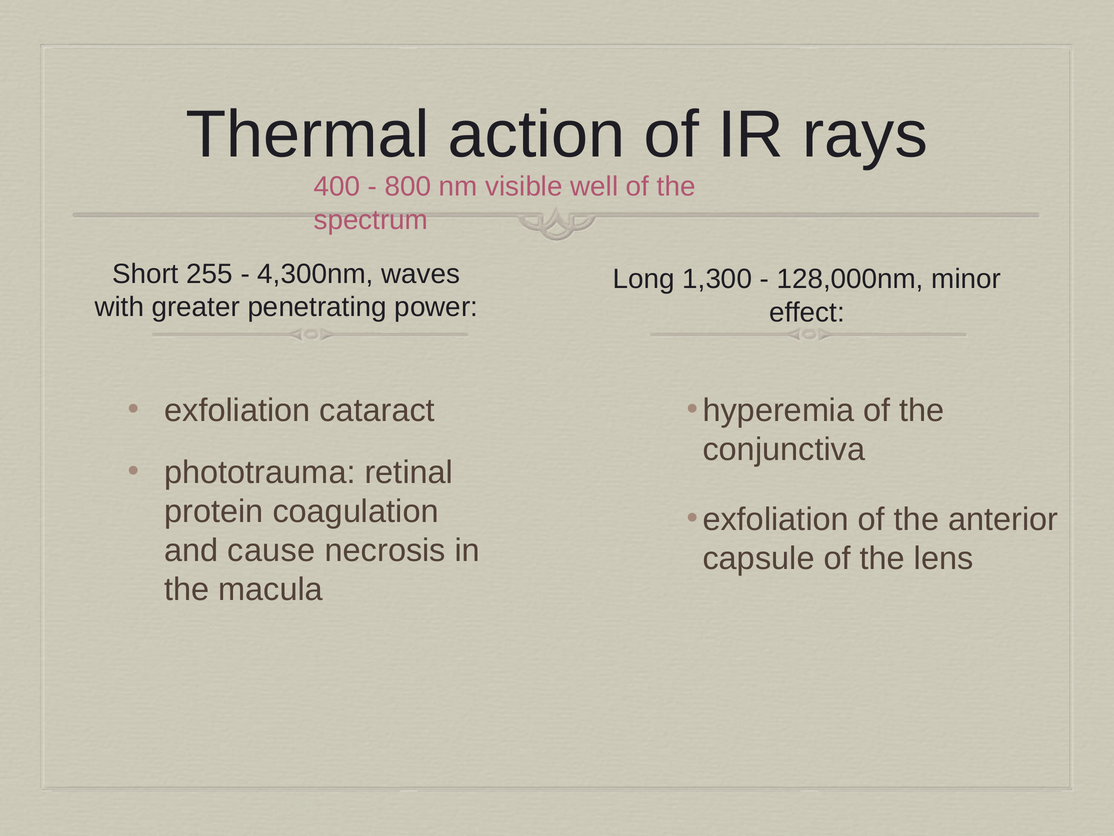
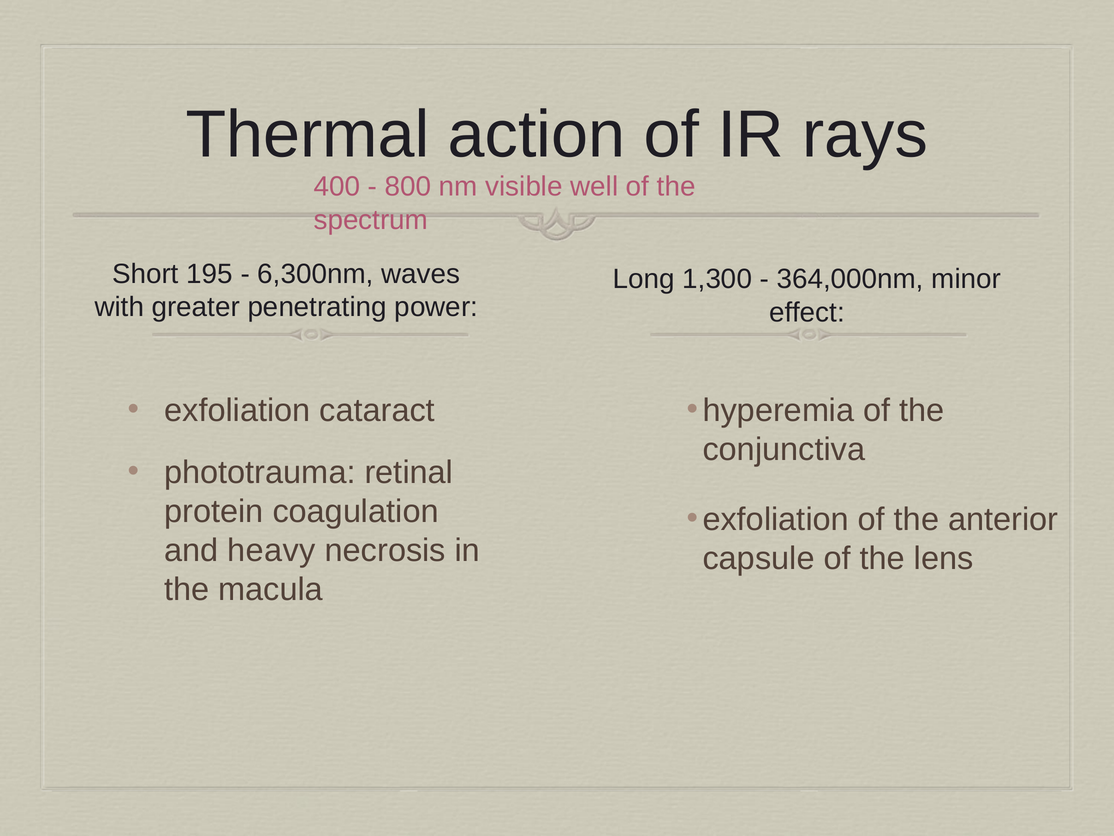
255: 255 -> 195
4,300nm: 4,300nm -> 6,300nm
128,000nm: 128,000nm -> 364,000nm
cause: cause -> heavy
